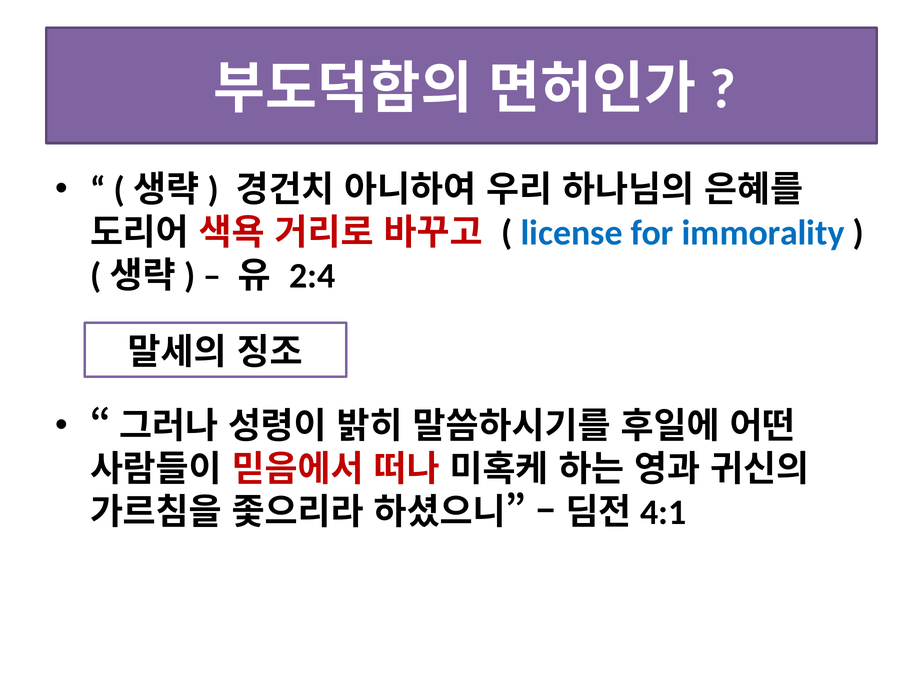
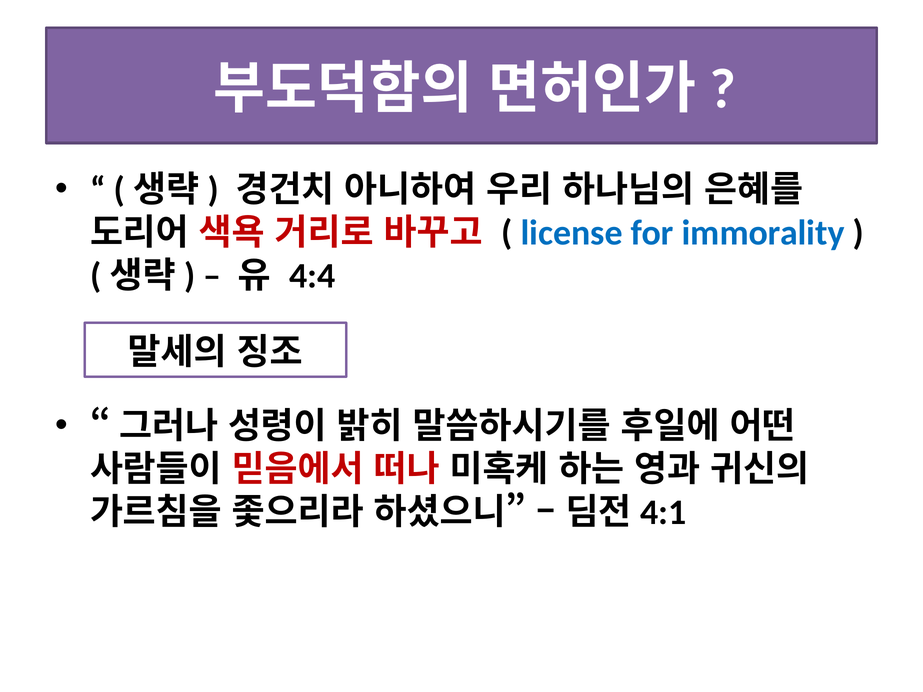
2:4: 2:4 -> 4:4
